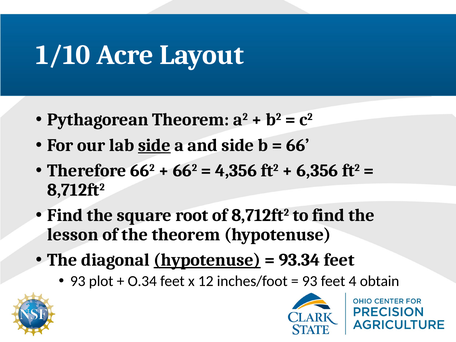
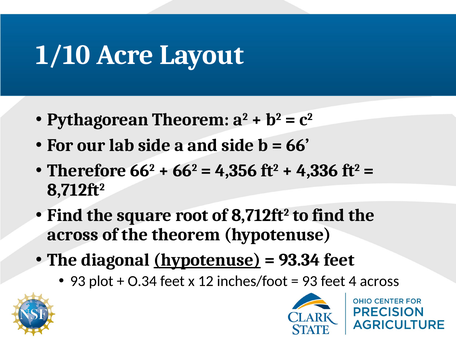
side at (154, 145) underline: present -> none
6,356: 6,356 -> 4,336
lesson at (73, 235): lesson -> across
4 obtain: obtain -> across
